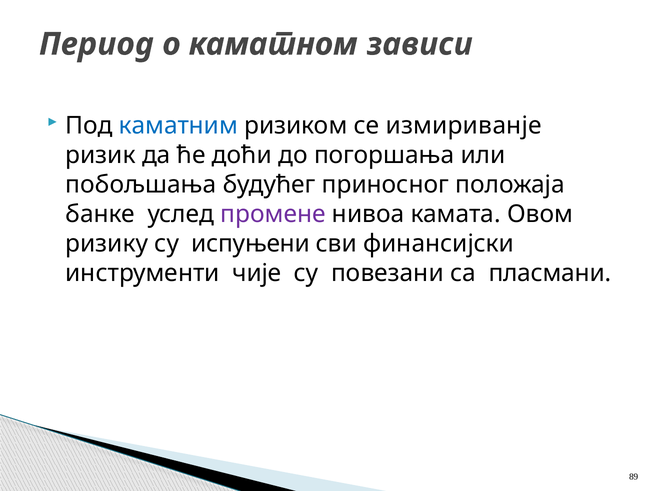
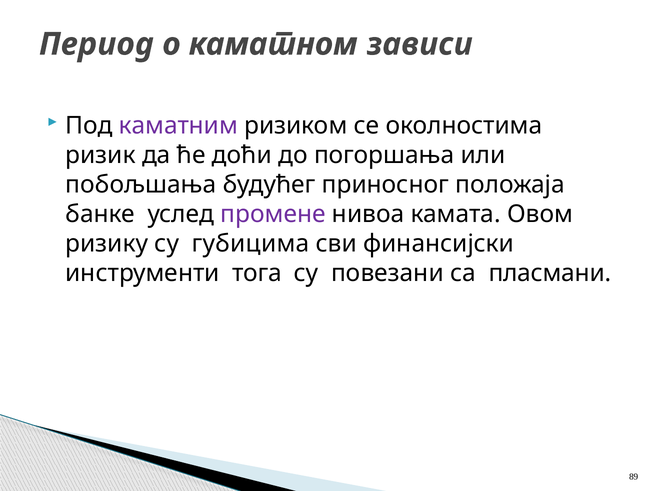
каматним colour: blue -> purple
измириванје: измириванје -> околностима
испуњени: испуњени -> губицима
чије: чије -> тога
